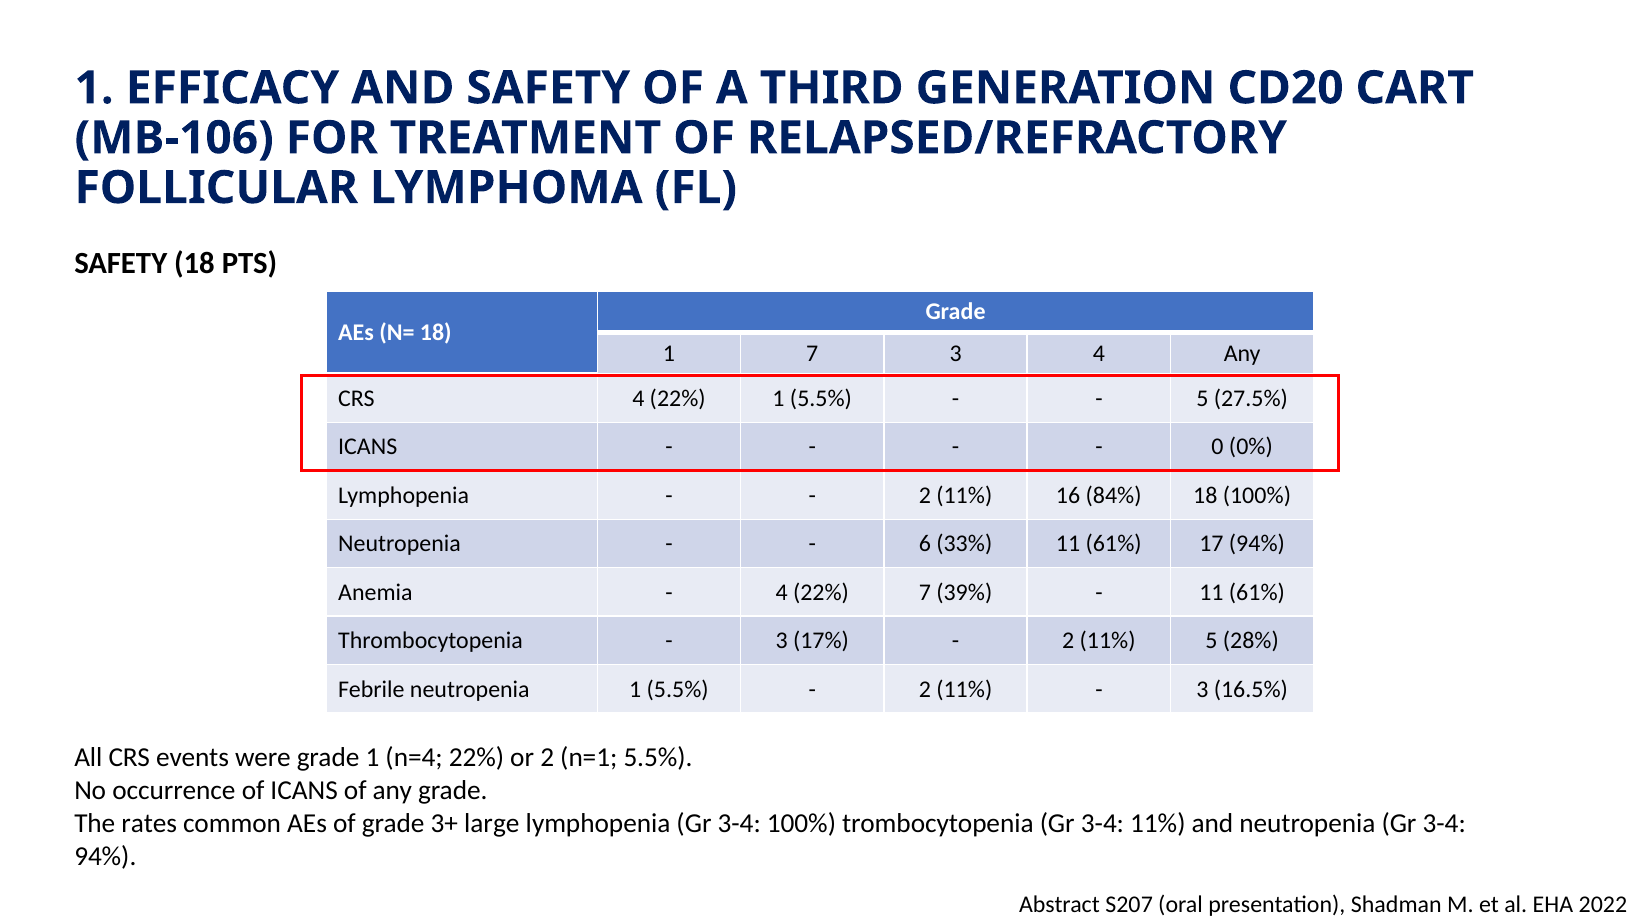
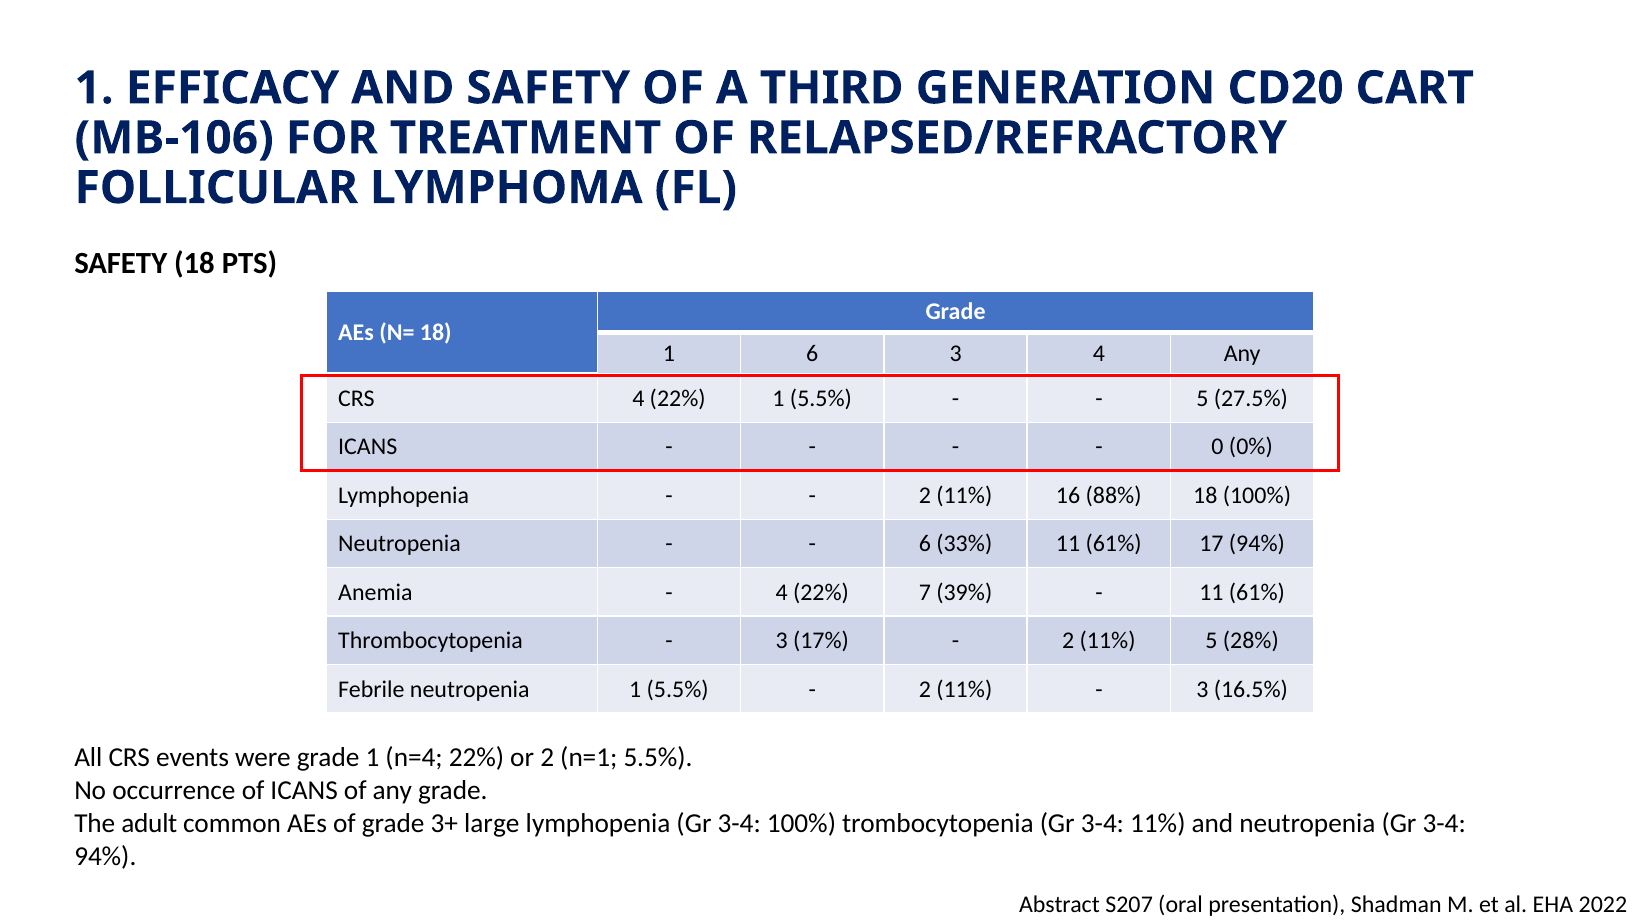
1 7: 7 -> 6
84%: 84% -> 88%
rates: rates -> adult
